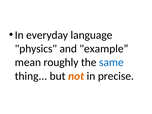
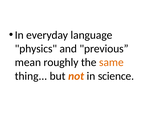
example: example -> previous
same colour: blue -> orange
precise: precise -> science
